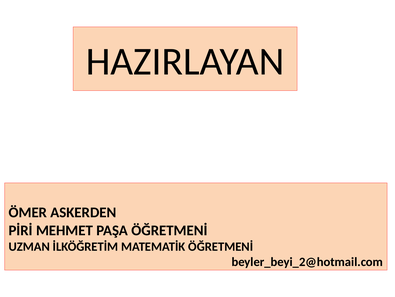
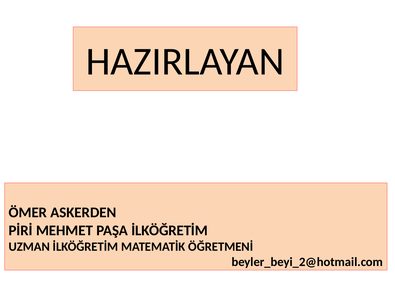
PAŞA ÖĞRETMENİ: ÖĞRETMENİ -> İLKÖĞRETİM
